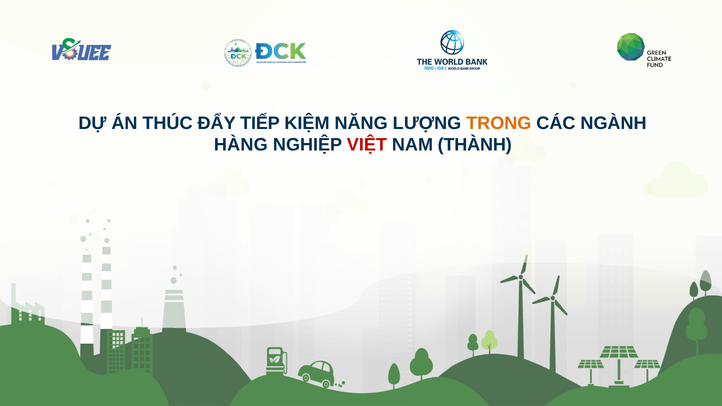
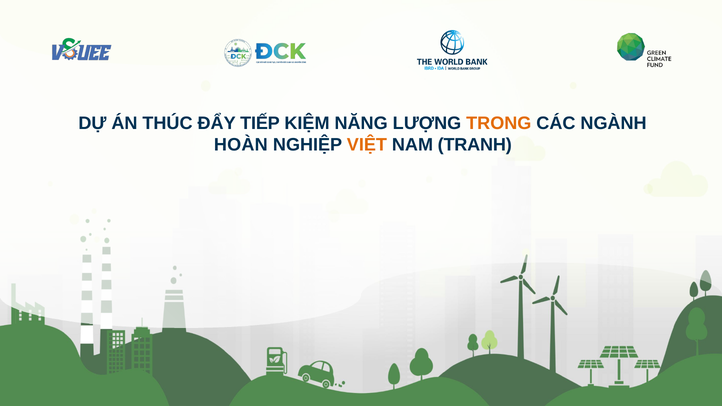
HÀNG: HÀNG -> HOÀN
VIỆT colour: red -> orange
THÀNH: THÀNH -> TRANH
